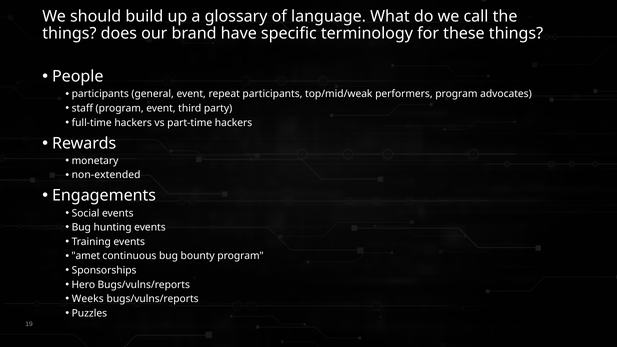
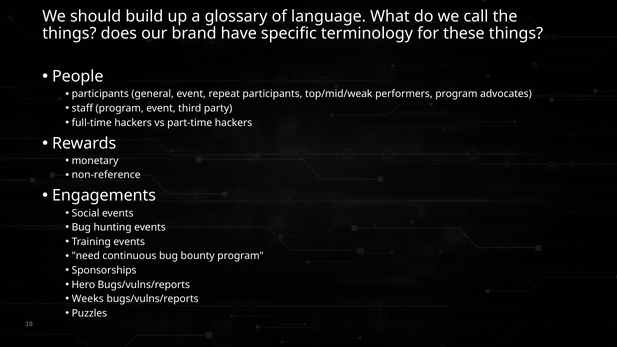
non-extended: non-extended -> non-reference
amet: amet -> need
